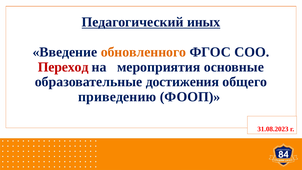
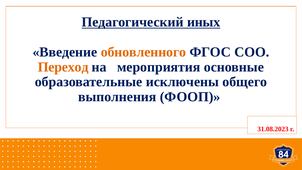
Переход colour: red -> orange
достижения: достижения -> исключены
приведению: приведению -> выполнения
